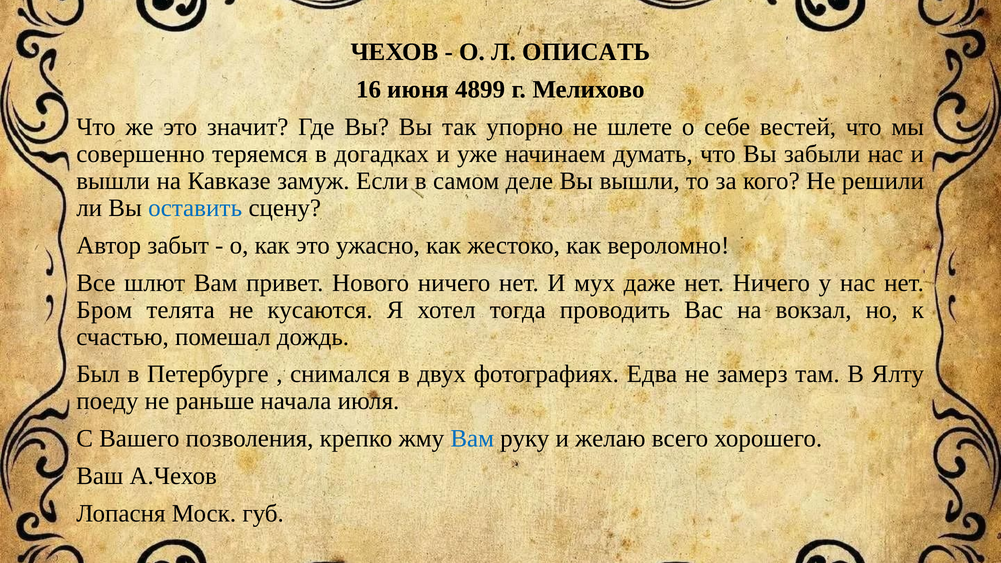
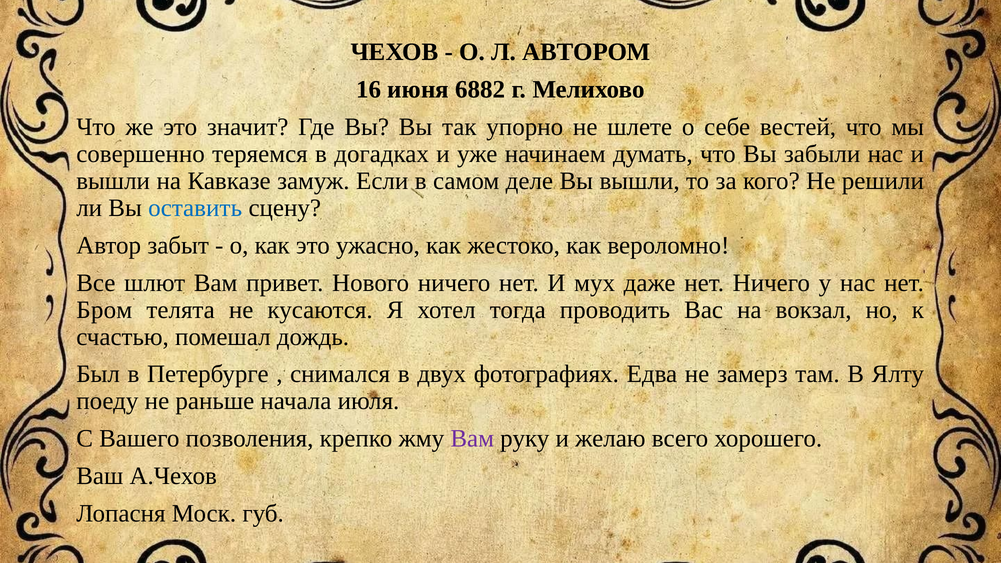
ОПИСАТЬ: ОПИСАТЬ -> АВТОРОМ
4899: 4899 -> 6882
Вам at (472, 439) colour: blue -> purple
